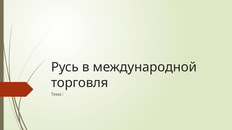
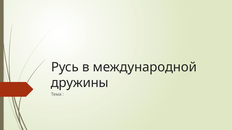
торговля: торговля -> дружины
